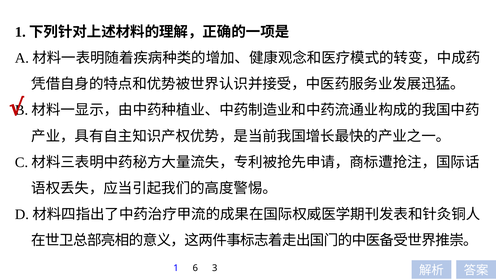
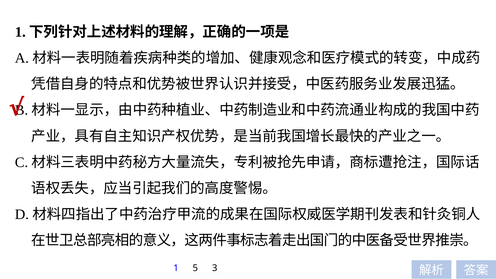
6: 6 -> 5
